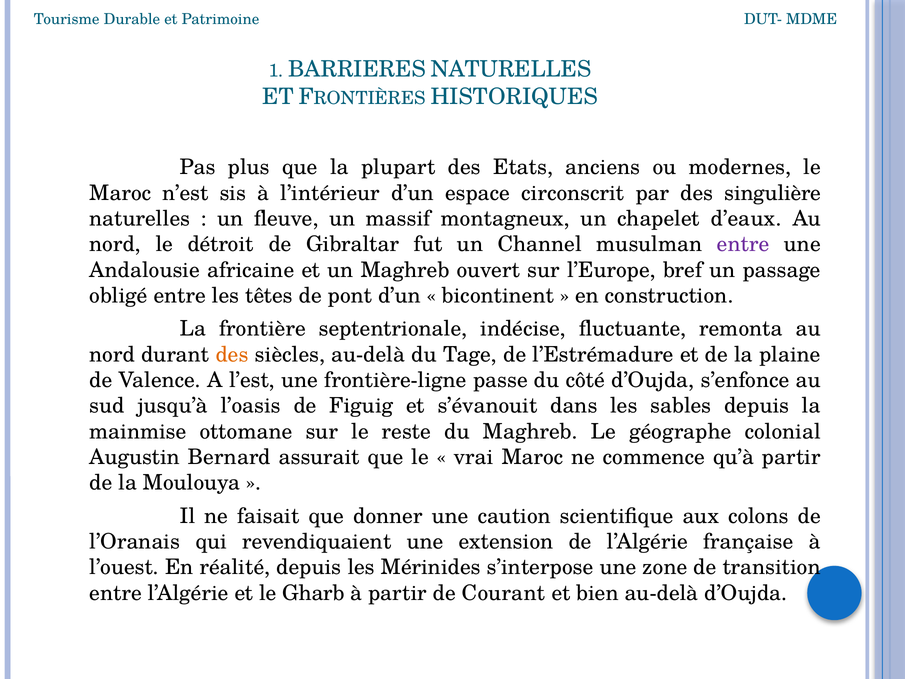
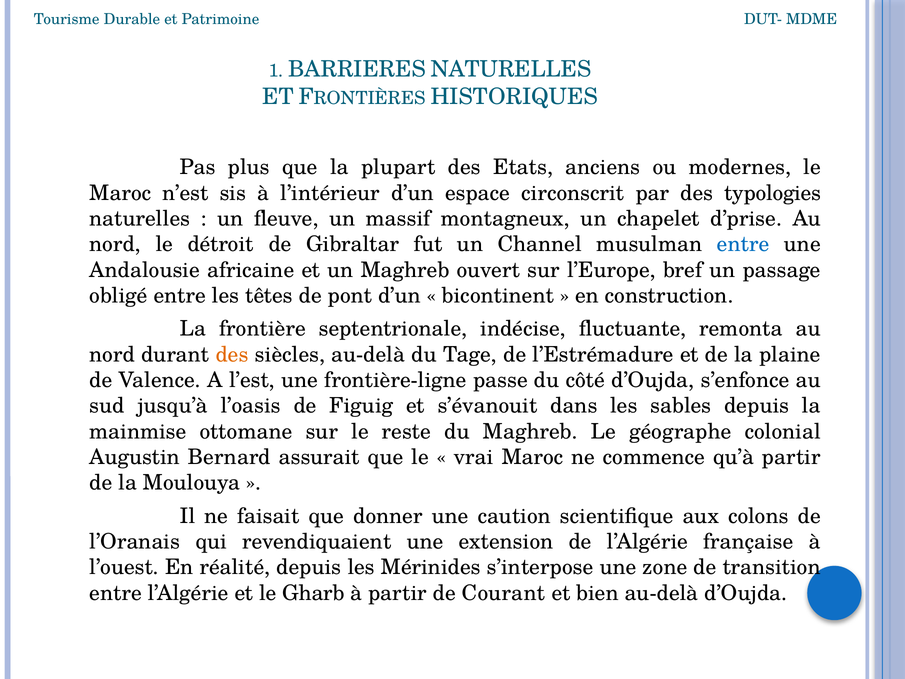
singulière: singulière -> typologies
d’eaux: d’eaux -> d’prise
entre at (743, 244) colour: purple -> blue
